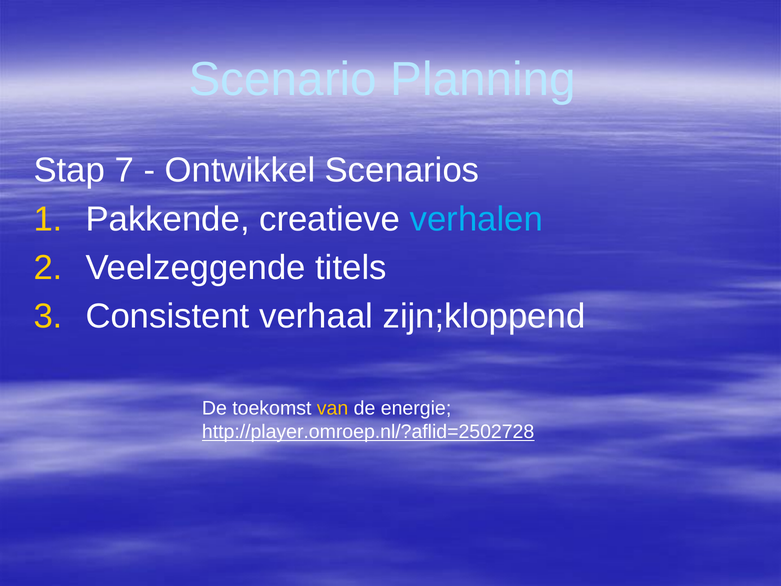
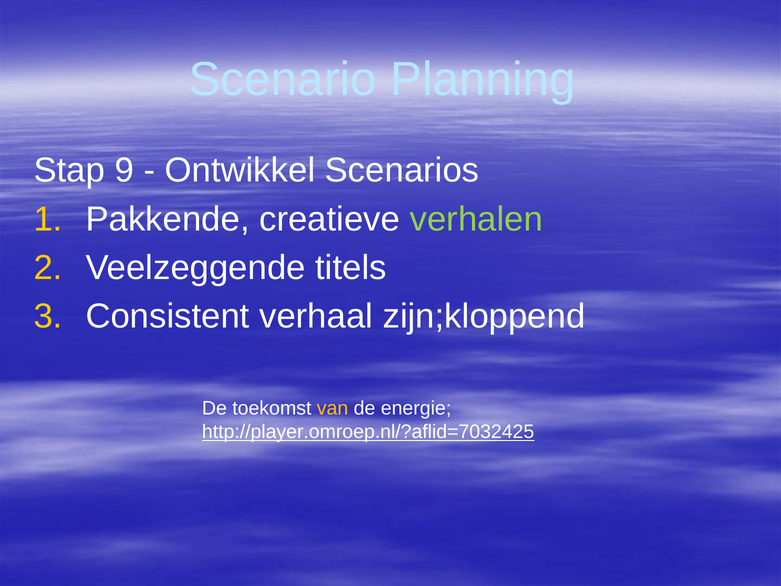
7: 7 -> 9
verhalen colour: light blue -> light green
http://player.omroep.nl/?aflid=2502728: http://player.omroep.nl/?aflid=2502728 -> http://player.omroep.nl/?aflid=7032425
